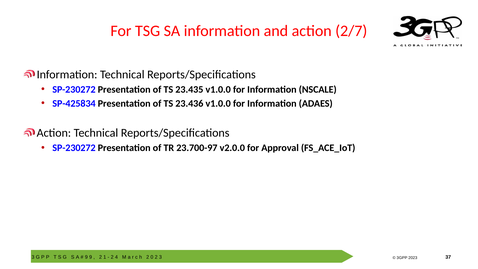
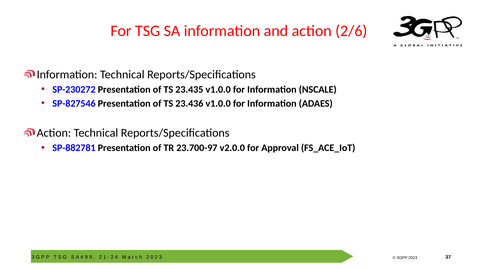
2/7: 2/7 -> 2/6
SP-425834: SP-425834 -> SP-827546
SP-230272 at (74, 148): SP-230272 -> SP-882781
